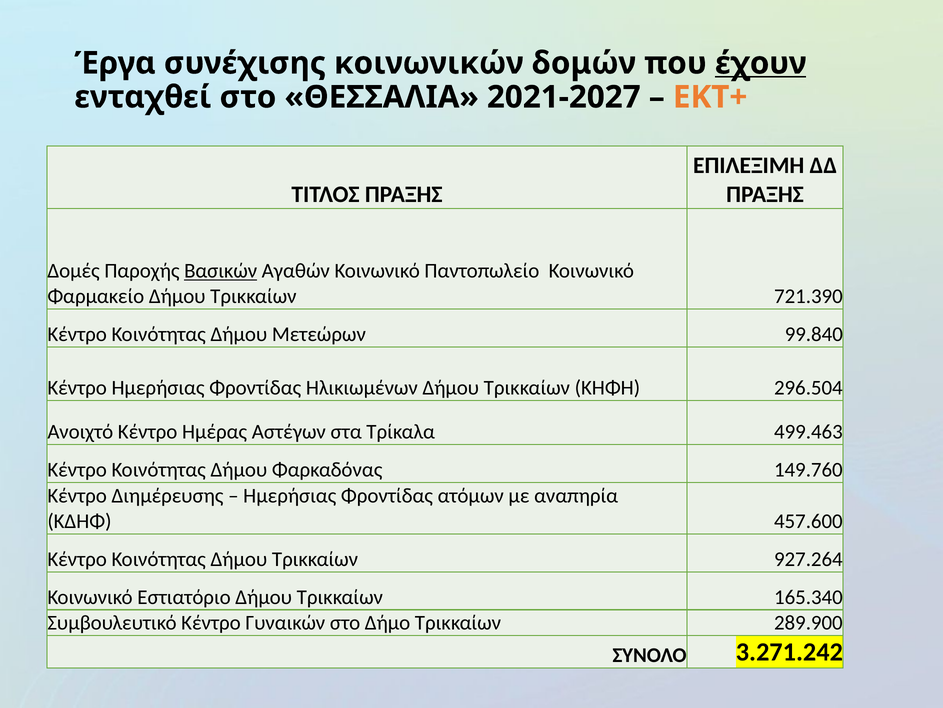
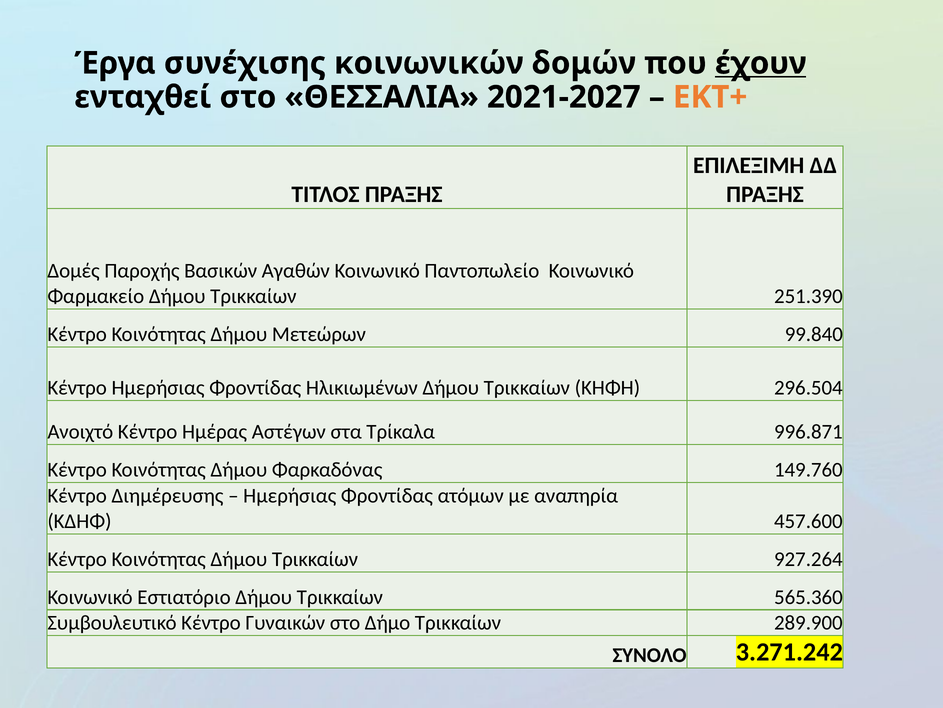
Βασικών underline: present -> none
721.390: 721.390 -> 251.390
499.463: 499.463 -> 996.871
165.340: 165.340 -> 565.360
